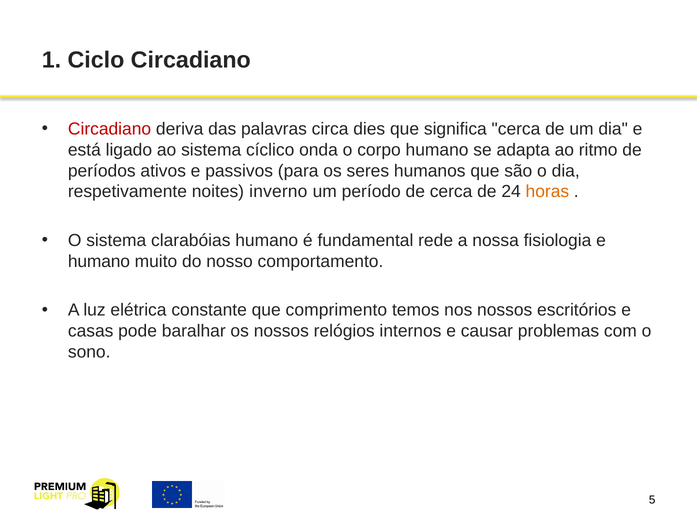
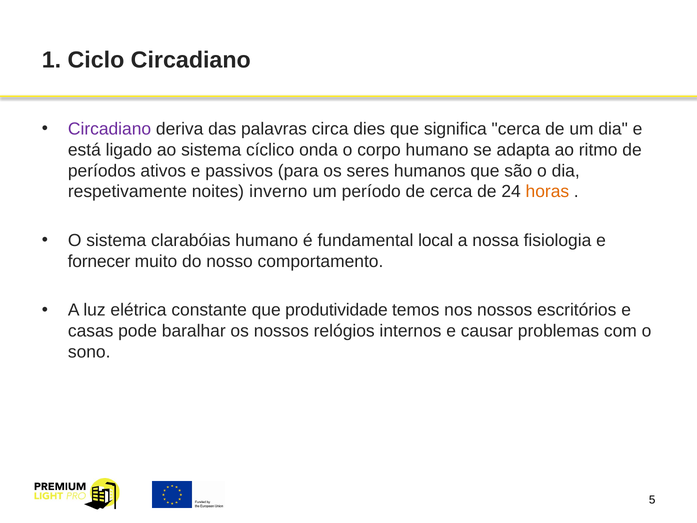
Circadiano at (110, 129) colour: red -> purple
rede: rede -> local
humano at (99, 261): humano -> fornecer
comprimento: comprimento -> produtividade
